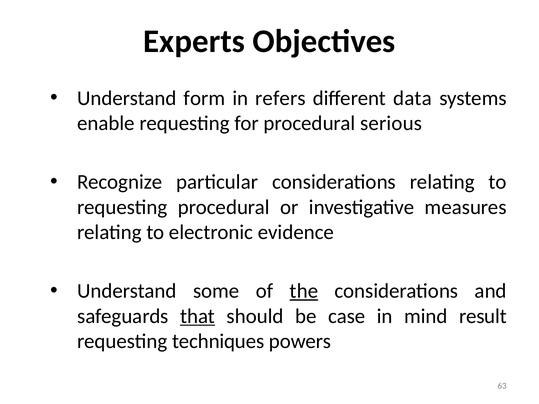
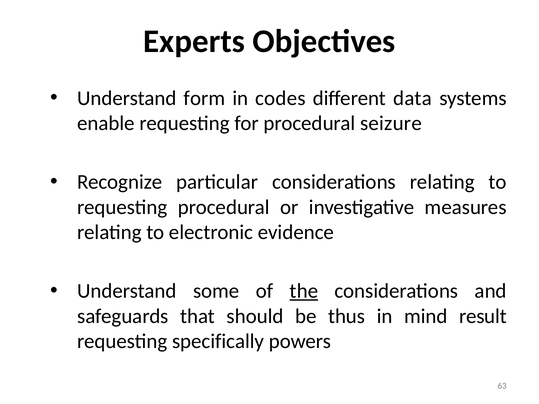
refers: refers -> codes
serious: serious -> seizure
that underline: present -> none
case: case -> thus
techniques: techniques -> specifically
